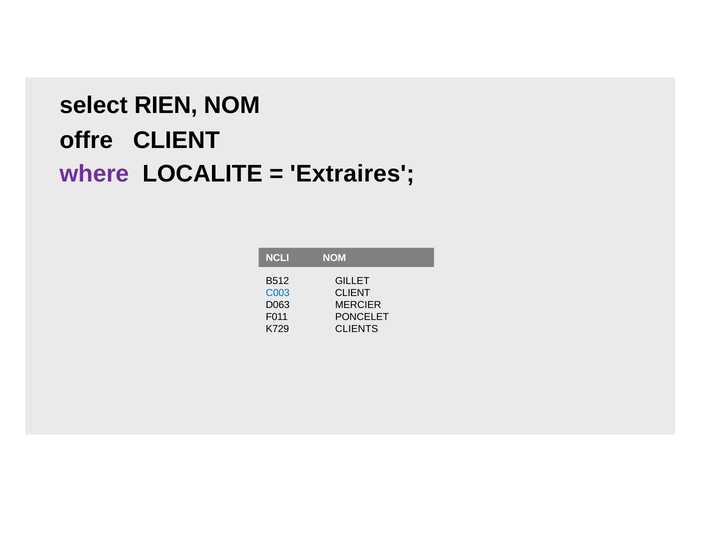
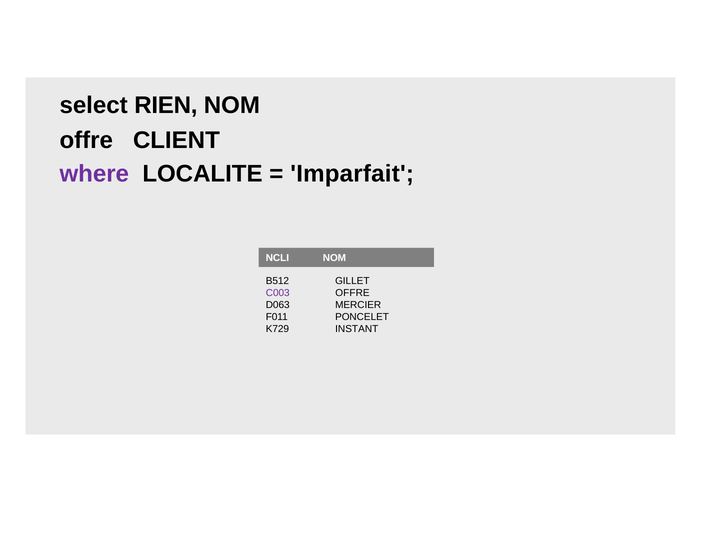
Extraires: Extraires -> Imparfait
C003 colour: blue -> purple
CLIENT at (353, 293): CLIENT -> OFFRE
CLIENTS: CLIENTS -> INSTANT
